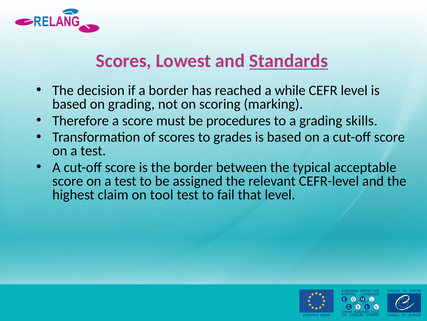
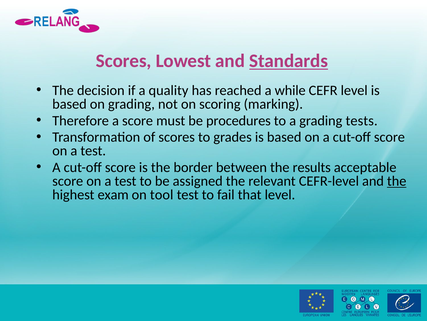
a border: border -> quality
skills: skills -> tests
typical: typical -> results
the at (397, 181) underline: none -> present
claim: claim -> exam
